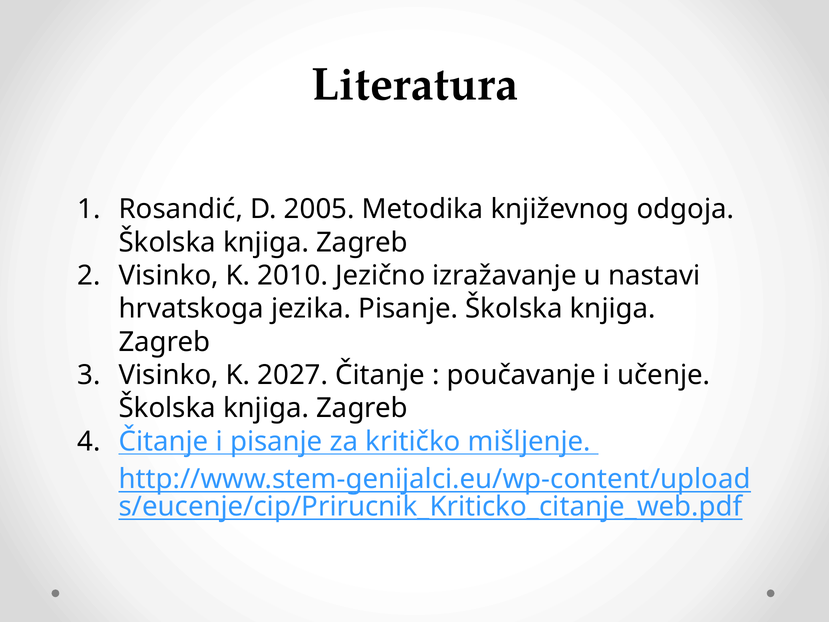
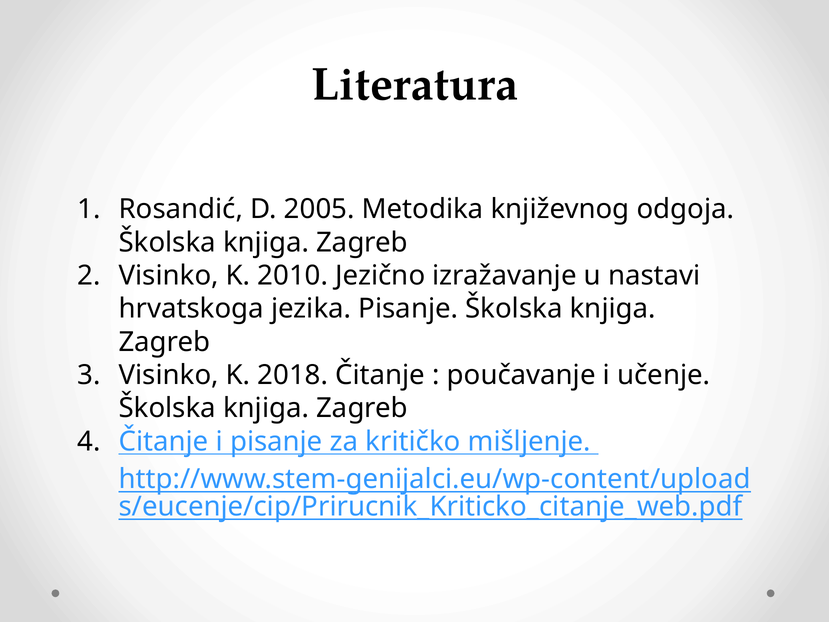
2027: 2027 -> 2018
